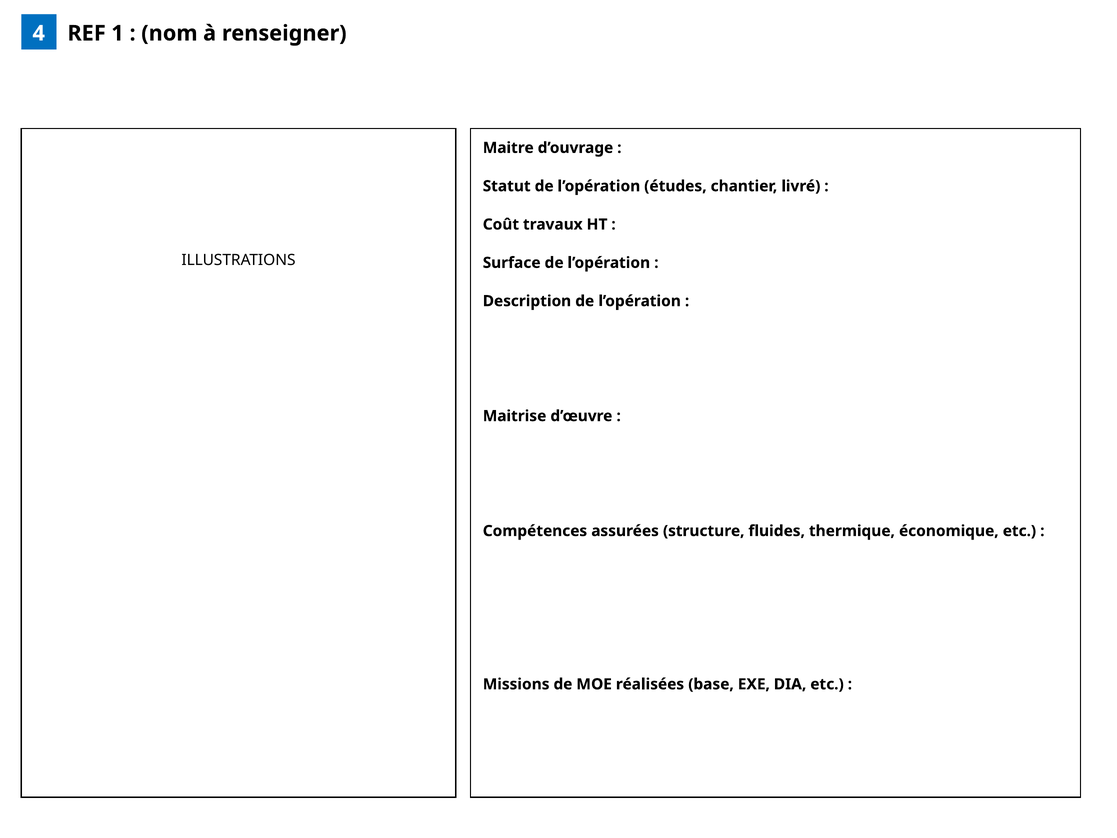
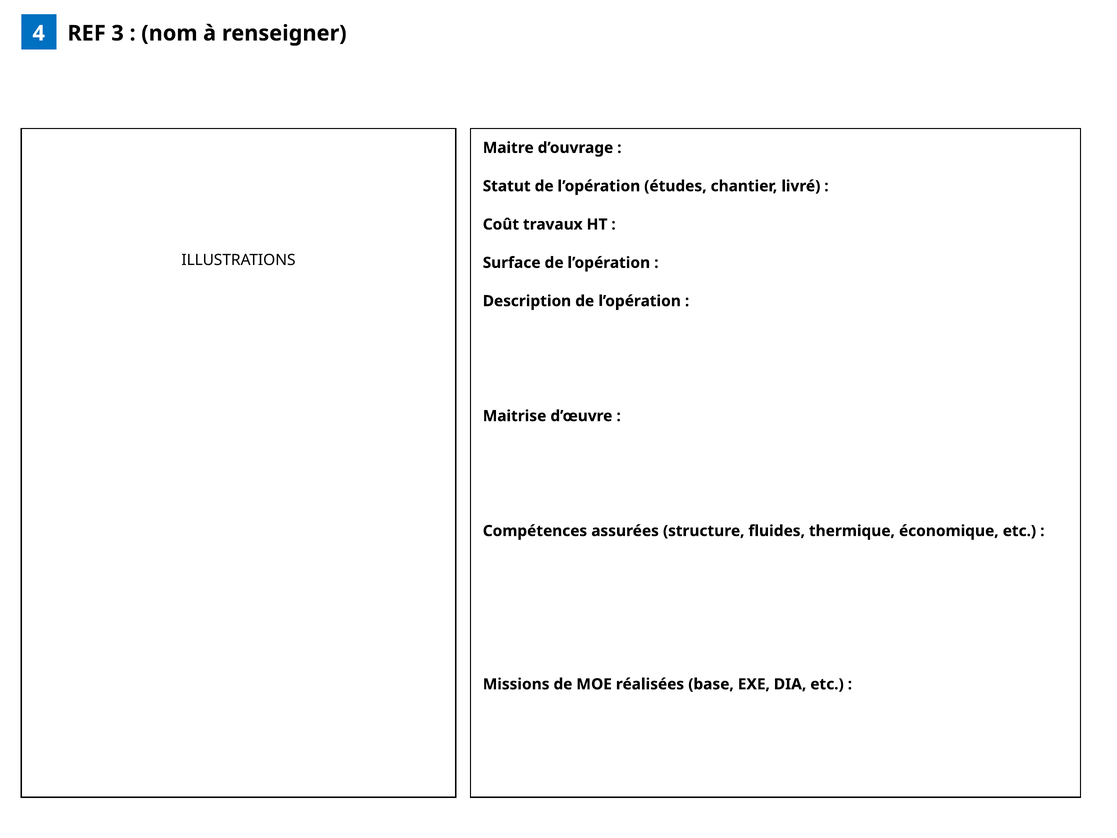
1: 1 -> 3
